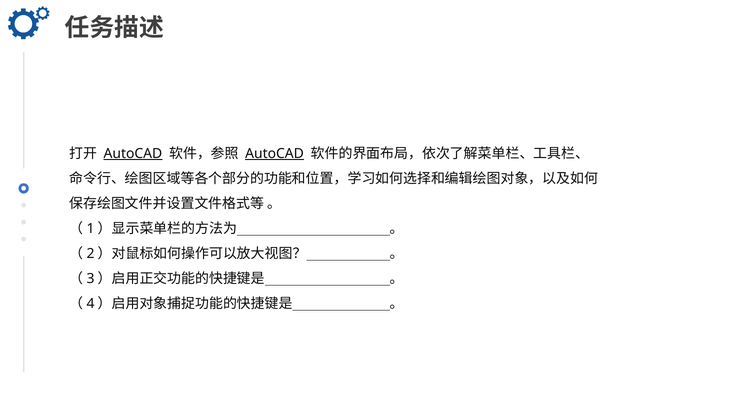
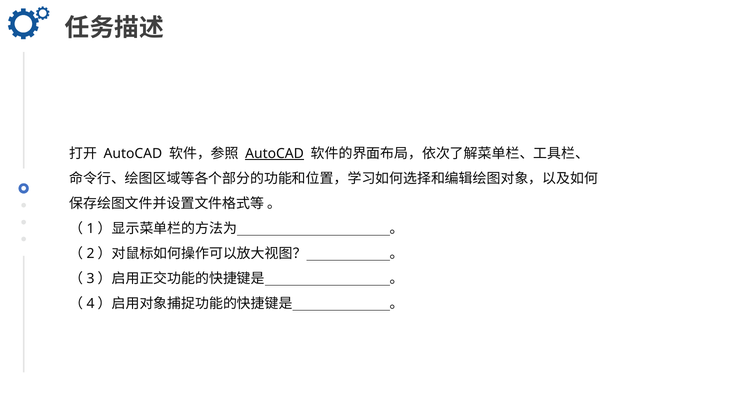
AutoCAD at (133, 154) underline: present -> none
